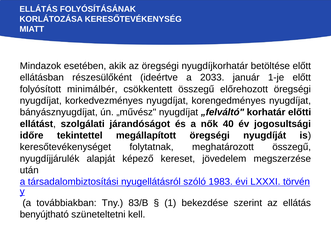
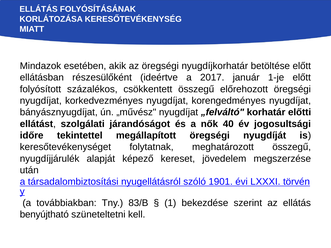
2033: 2033 -> 2017
minimálbér: minimálbér -> százalékos
1983: 1983 -> 1901
